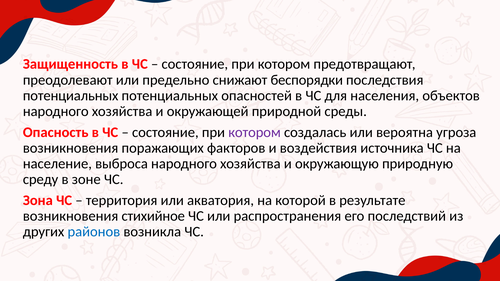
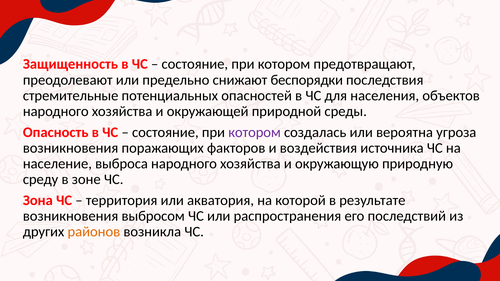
потенциальных at (71, 96): потенциальных -> стремительные
стихийное: стихийное -> выбросом
районов colour: blue -> orange
